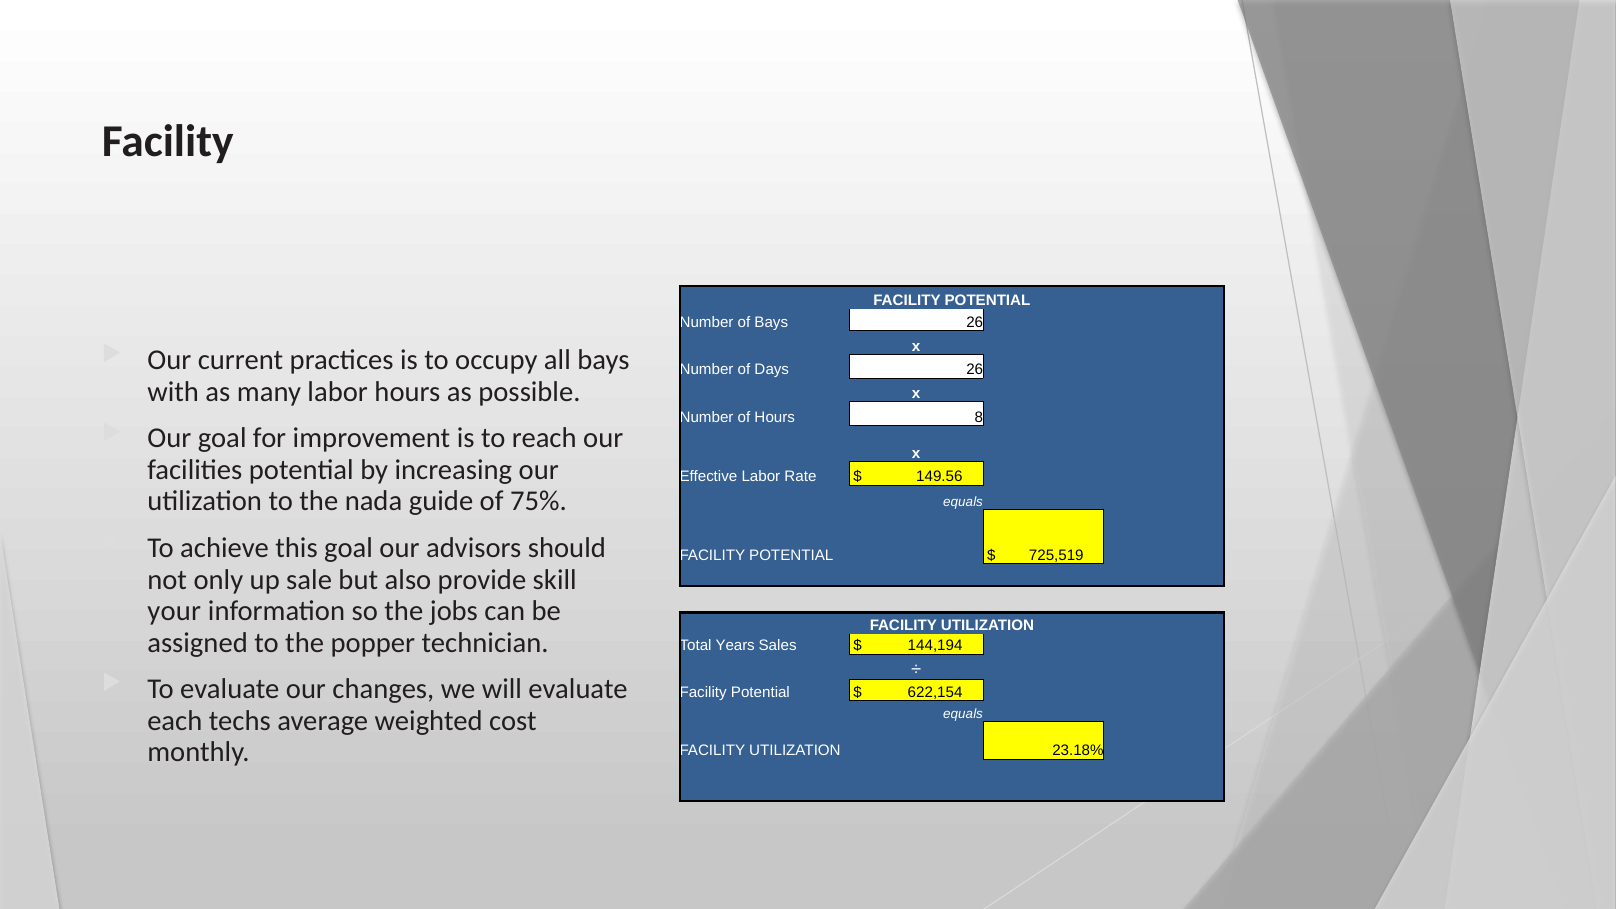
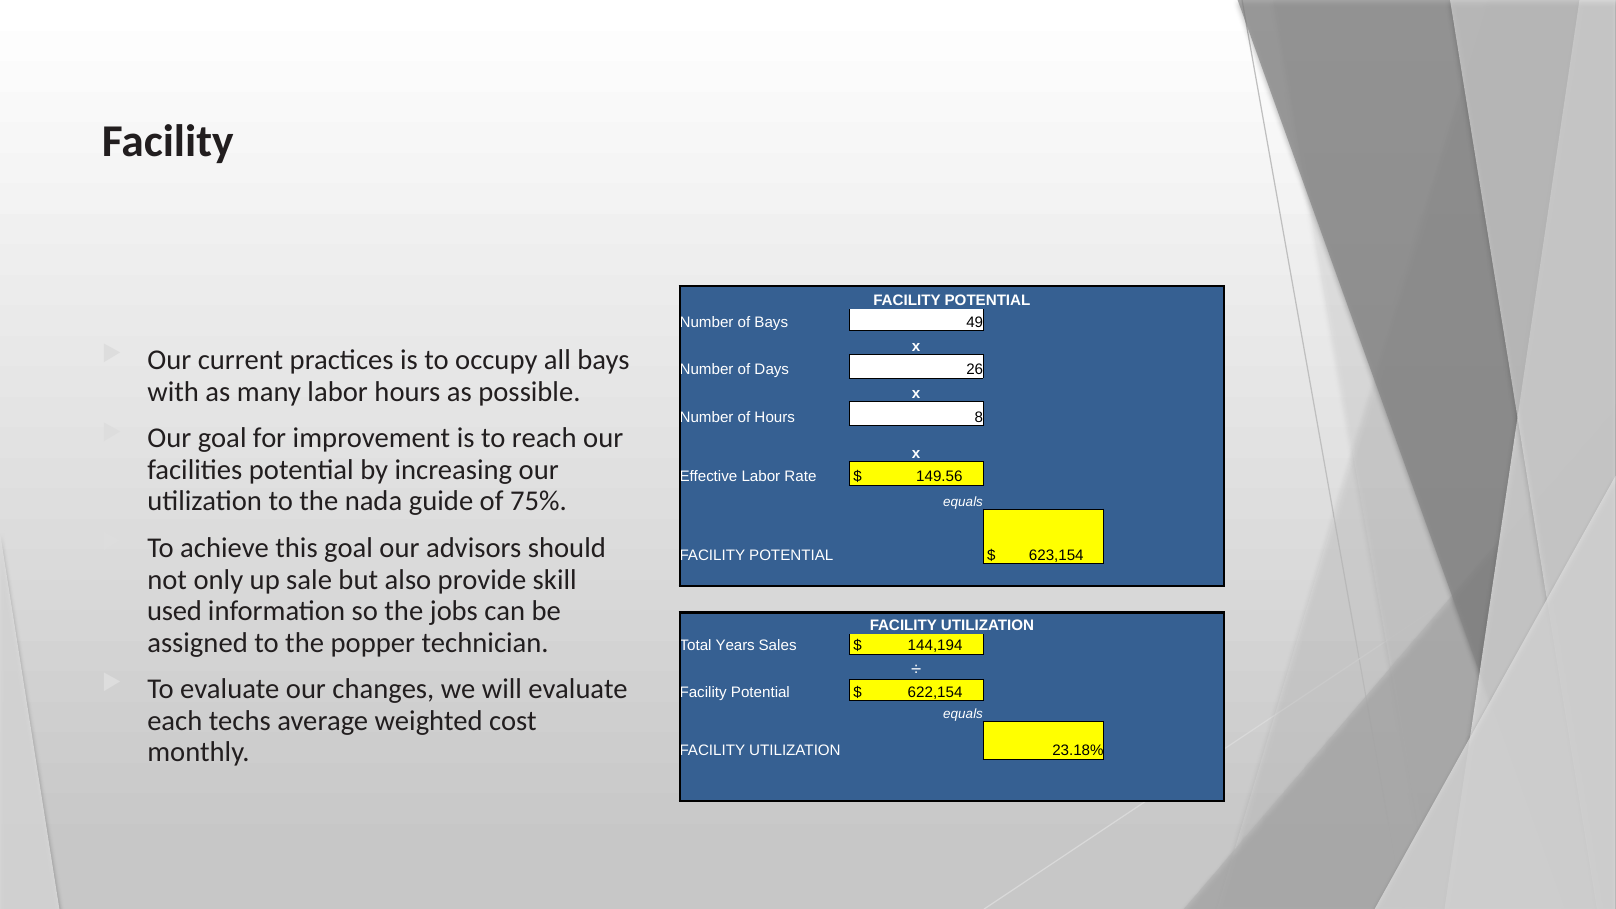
Bays 26: 26 -> 49
725,519: 725,519 -> 623,154
your: your -> used
